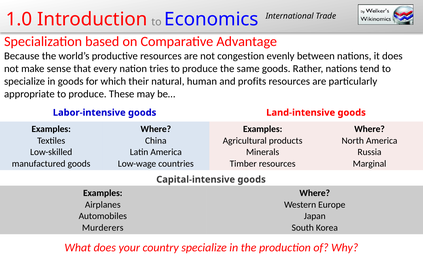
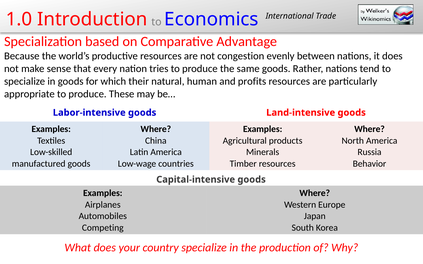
Marginal: Marginal -> Behavior
Murderers: Murderers -> Competing
